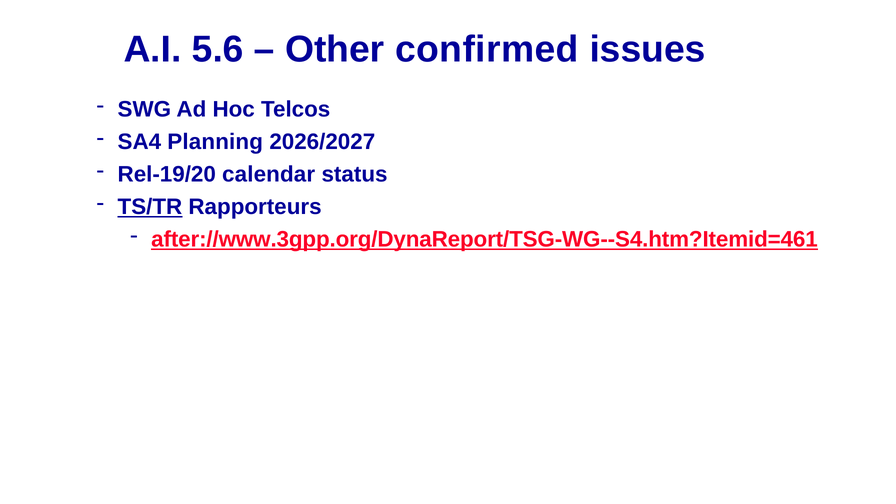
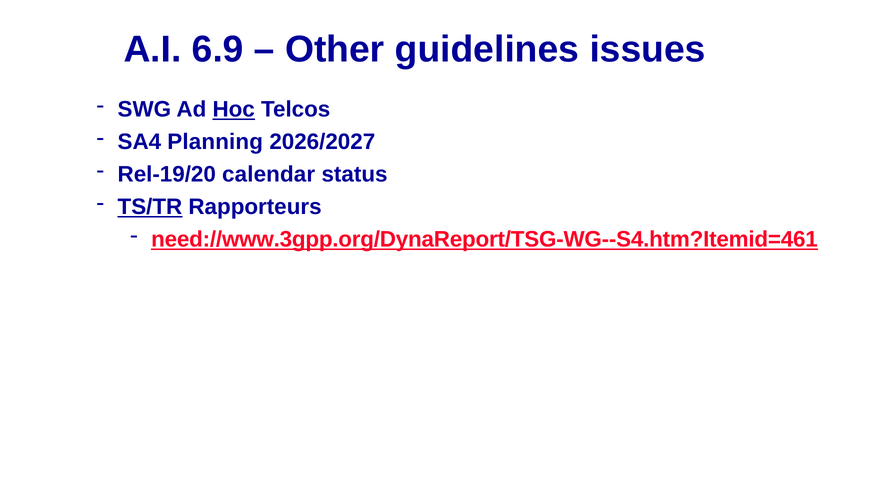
5.6: 5.6 -> 6.9
confirmed: confirmed -> guidelines
Hoc underline: none -> present
after://www.3gpp.org/DynaReport/TSG-WG--S4.htm?Itemid=461: after://www.3gpp.org/DynaReport/TSG-WG--S4.htm?Itemid=461 -> need://www.3gpp.org/DynaReport/TSG-WG--S4.htm?Itemid=461
